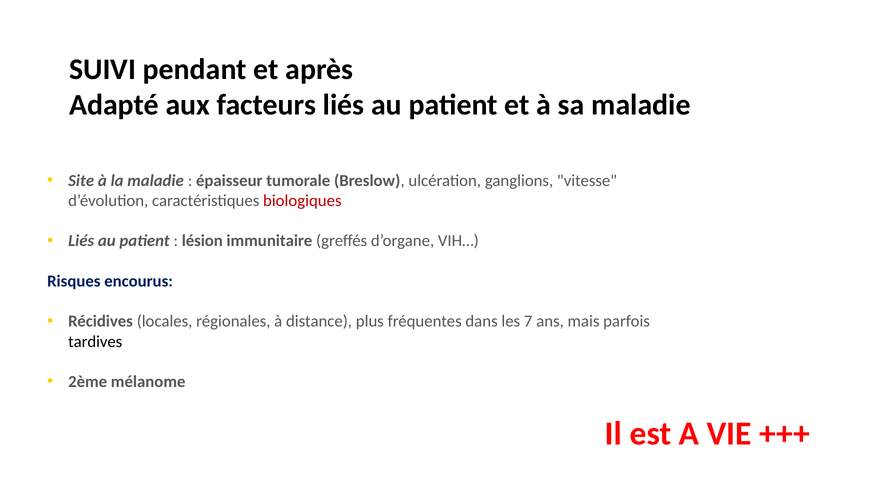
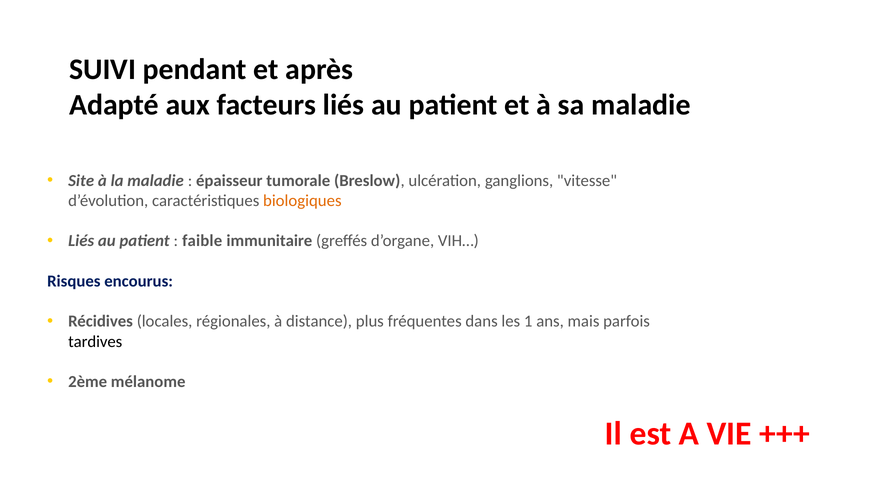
biologiques colour: red -> orange
lésion: lésion -> faible
7: 7 -> 1
